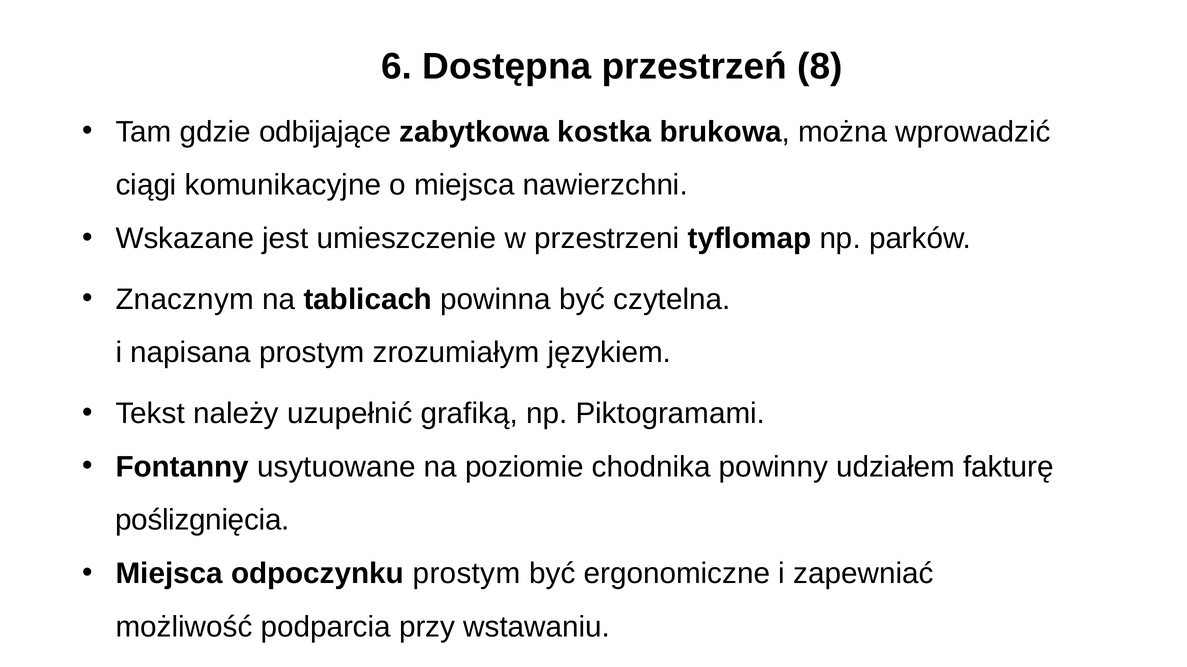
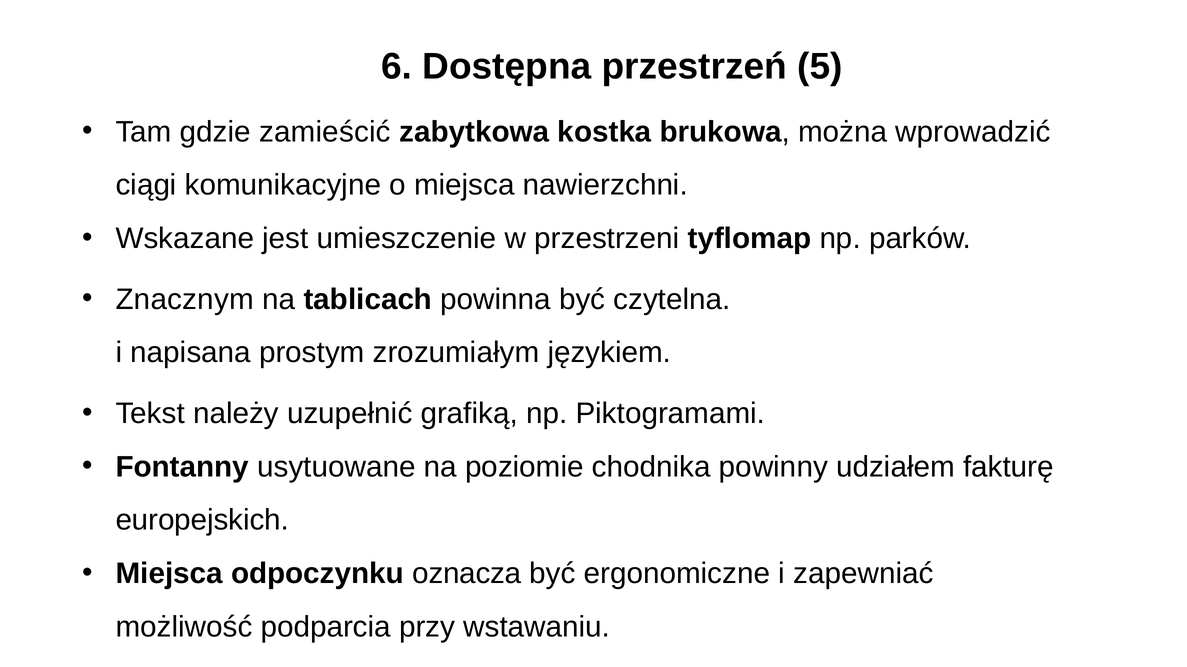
8: 8 -> 5
odbijające: odbijające -> zamieścić
poślizgnięcia: poślizgnięcia -> europejskich
odpoczynku prostym: prostym -> oznacza
